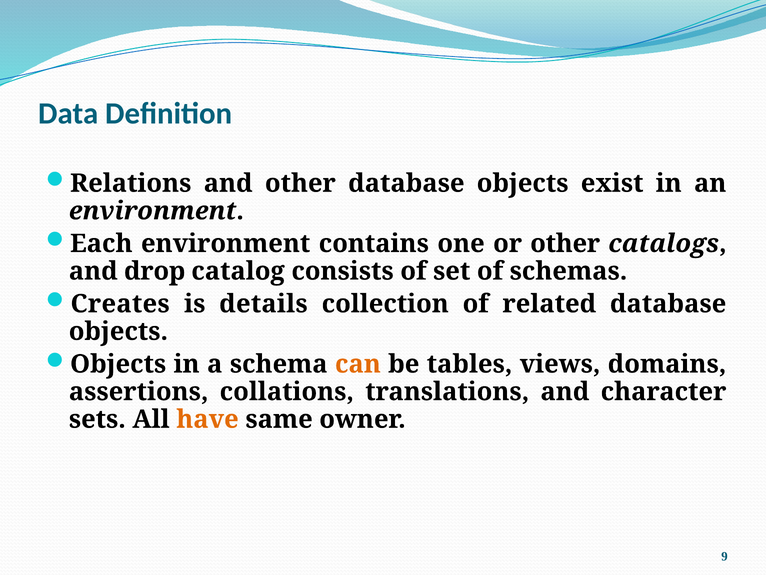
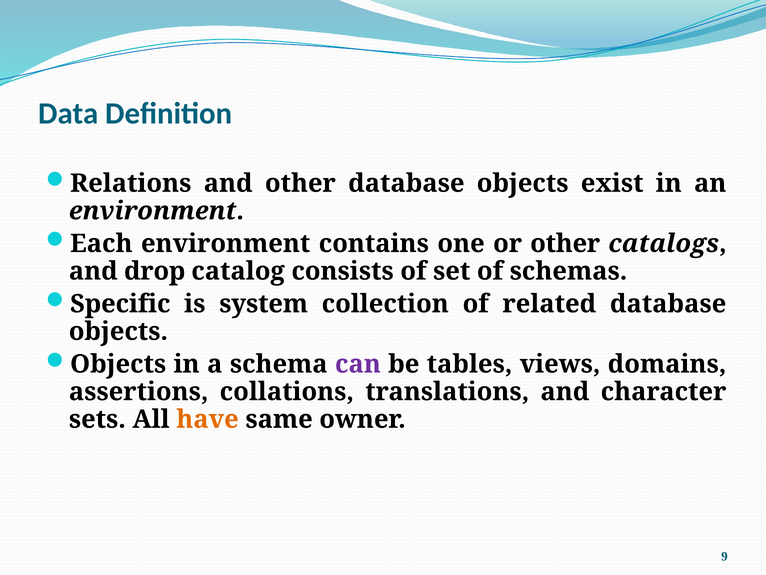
Creates: Creates -> Specific
details: details -> system
can colour: orange -> purple
